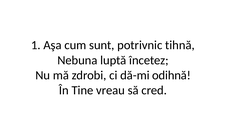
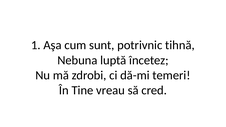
odihnă: odihnă -> temeri
